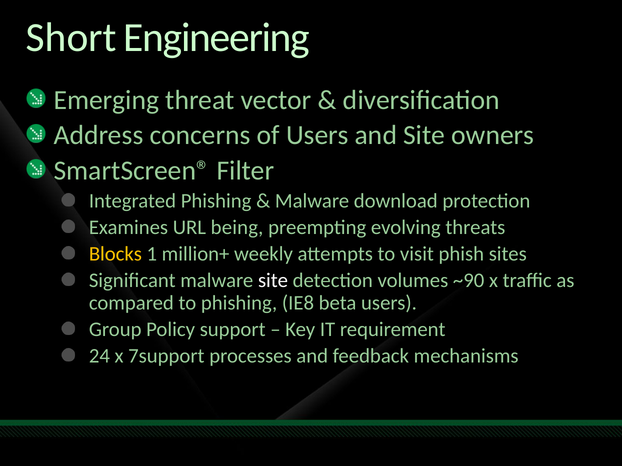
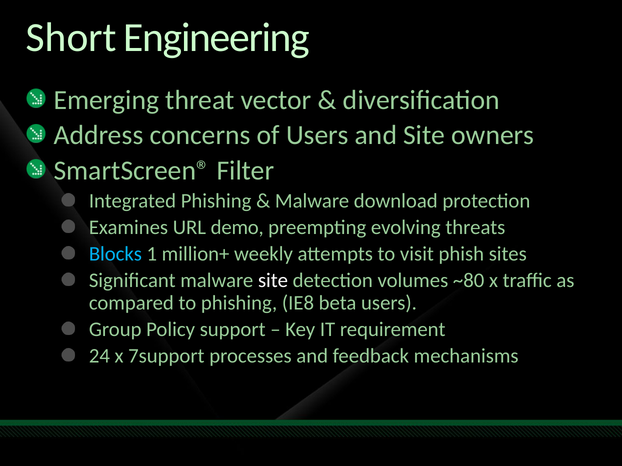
being: being -> demo
Blocks colour: yellow -> light blue
~90: ~90 -> ~80
